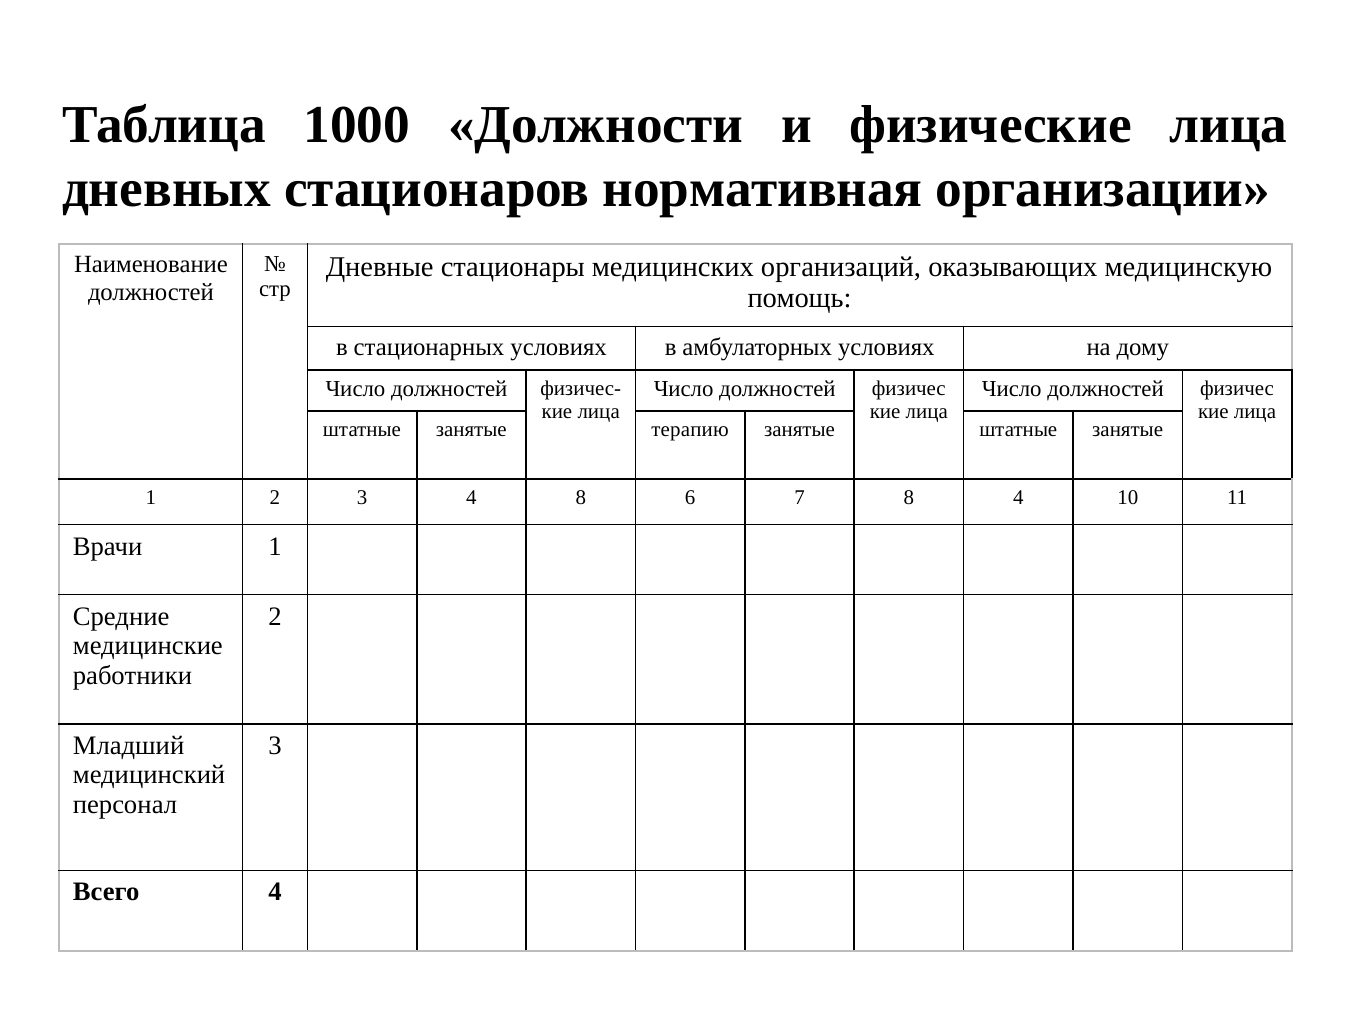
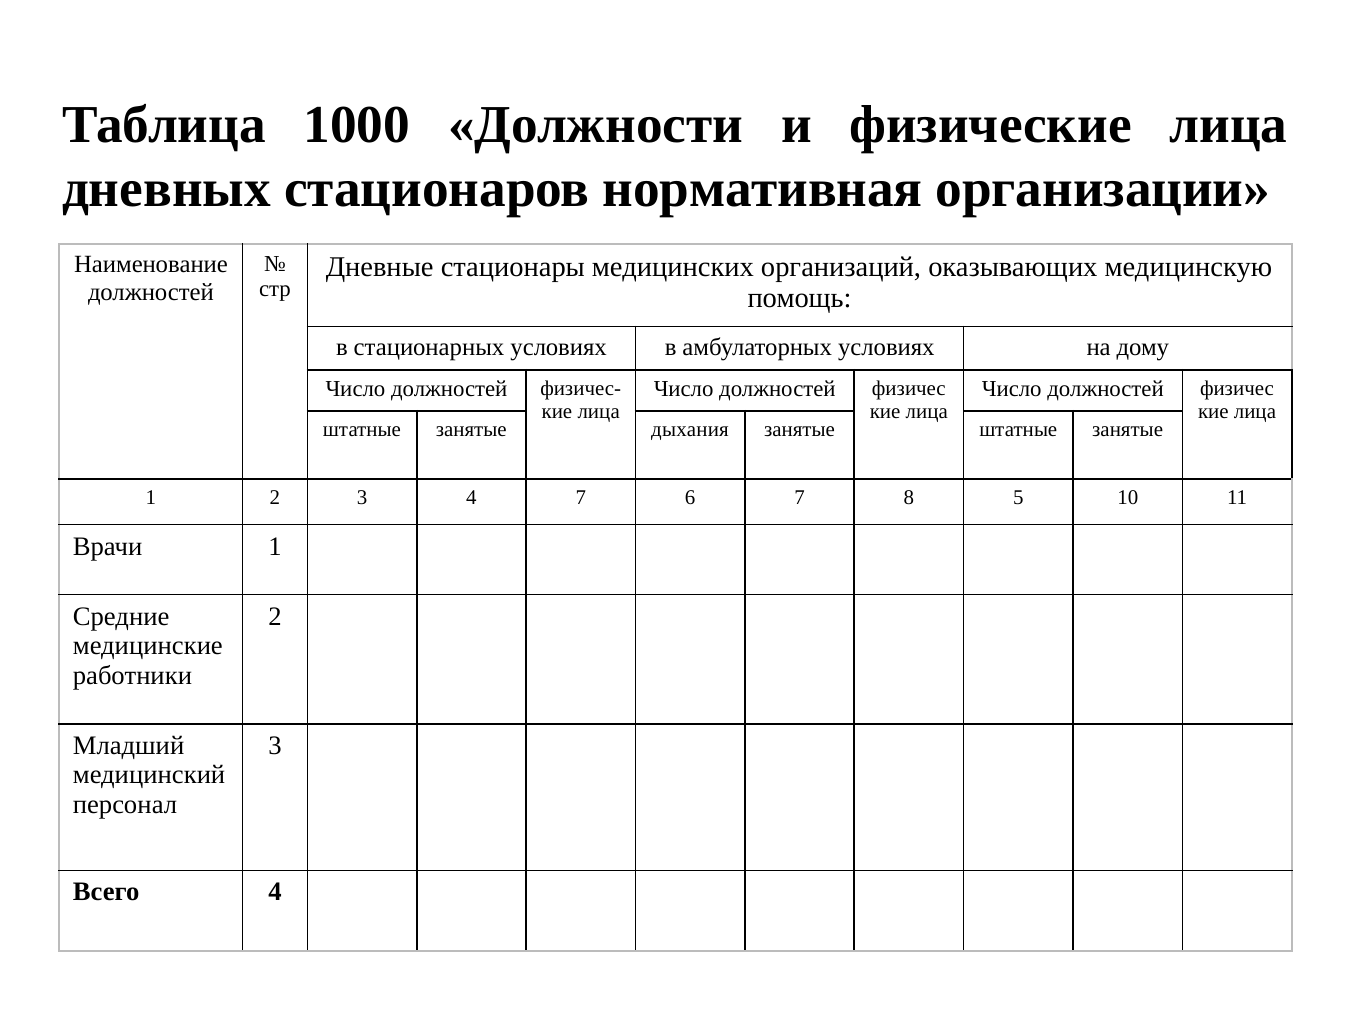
терапию: терапию -> дыхания
4 8: 8 -> 7
8 4: 4 -> 5
